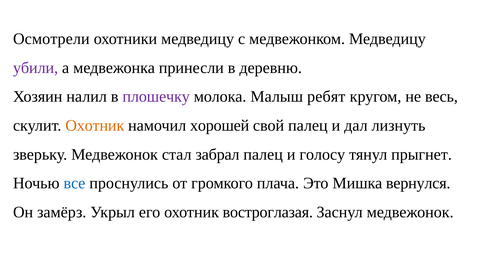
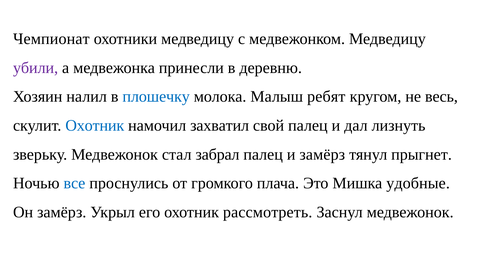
Осмотрели: Осмотрели -> Чемпионат
плошечку colour: purple -> blue
Охотник at (95, 125) colour: orange -> blue
хорошей: хорошей -> захватил
и голосу: голосу -> замёрз
вернулся: вернулся -> удобные
востроглазая: востроглазая -> рассмотреть
